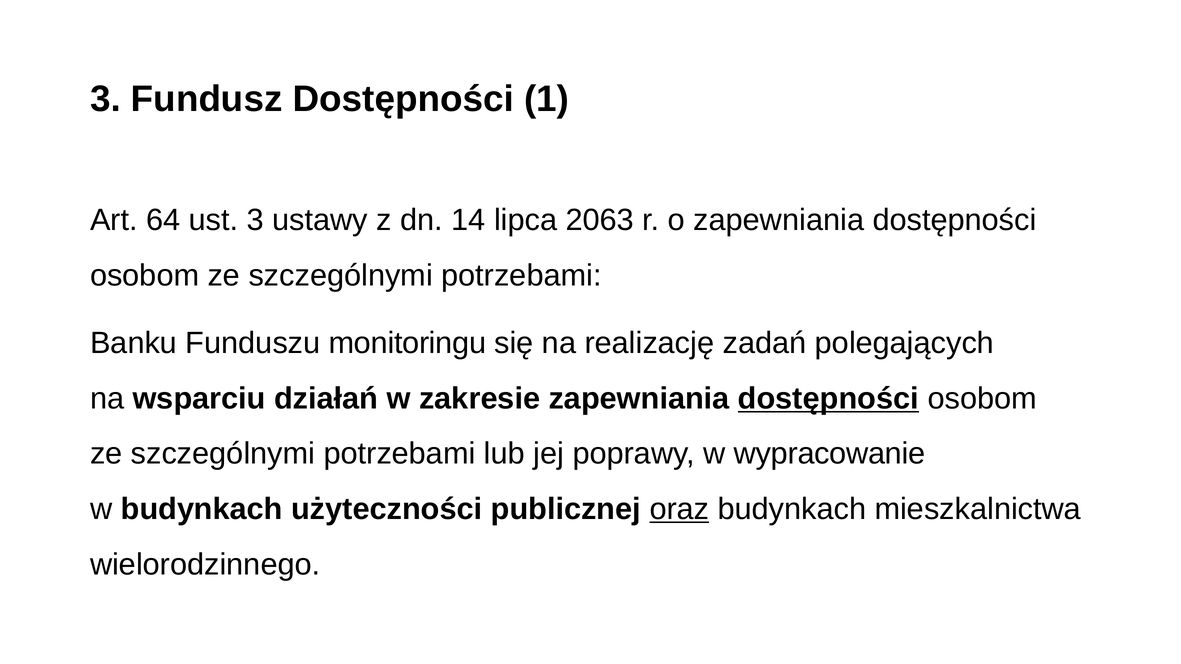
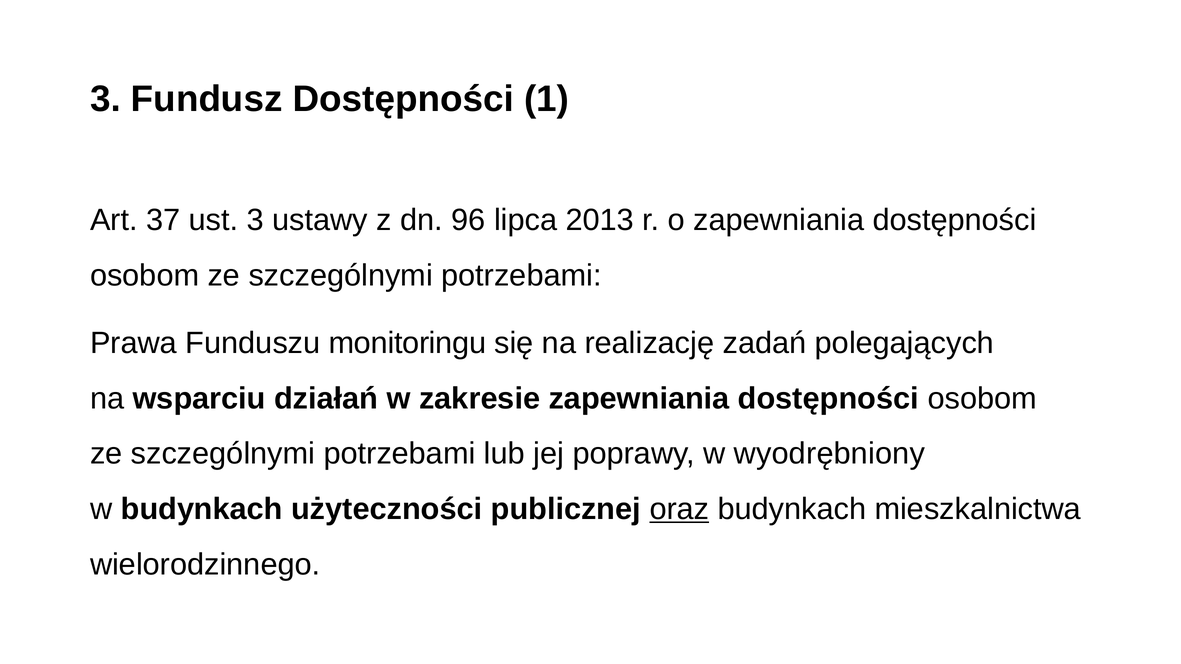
64: 64 -> 37
14: 14 -> 96
2063: 2063 -> 2013
Banku: Banku -> Prawa
dostępności at (828, 399) underline: present -> none
wypracowanie: wypracowanie -> wyodrębniony
